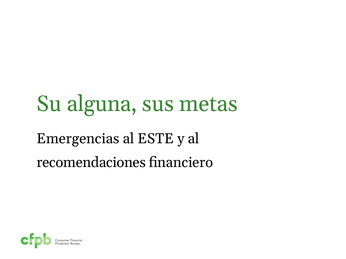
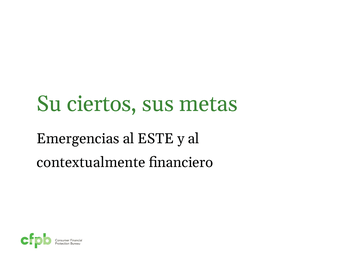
alguna: alguna -> ciertos
recomendaciones: recomendaciones -> contextualmente
